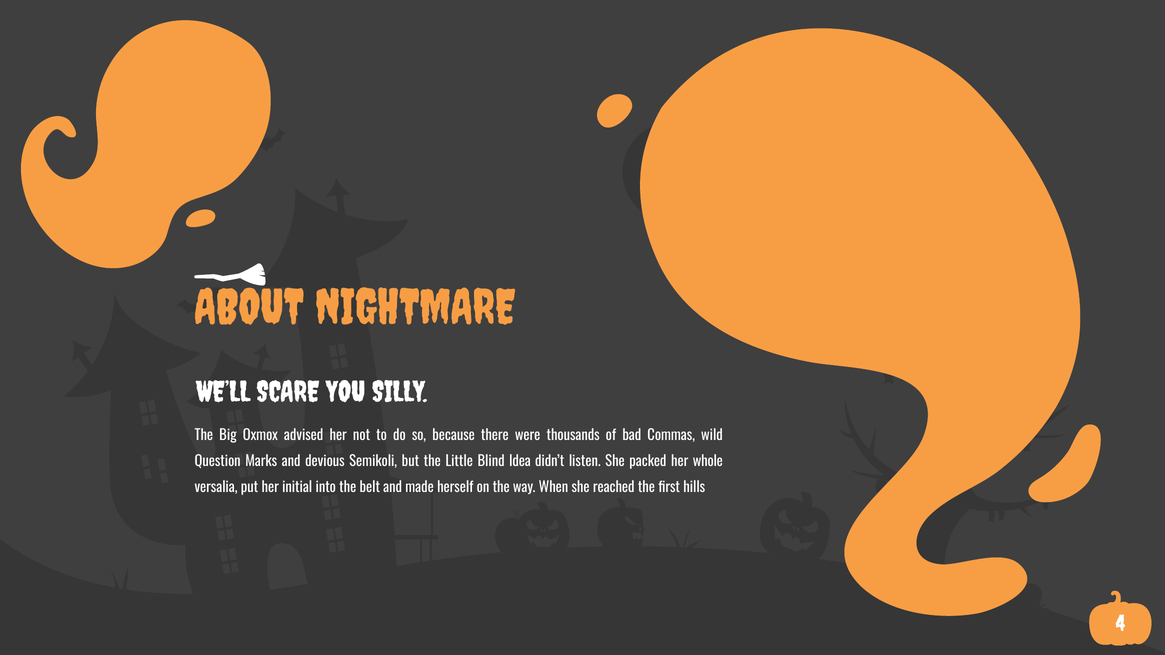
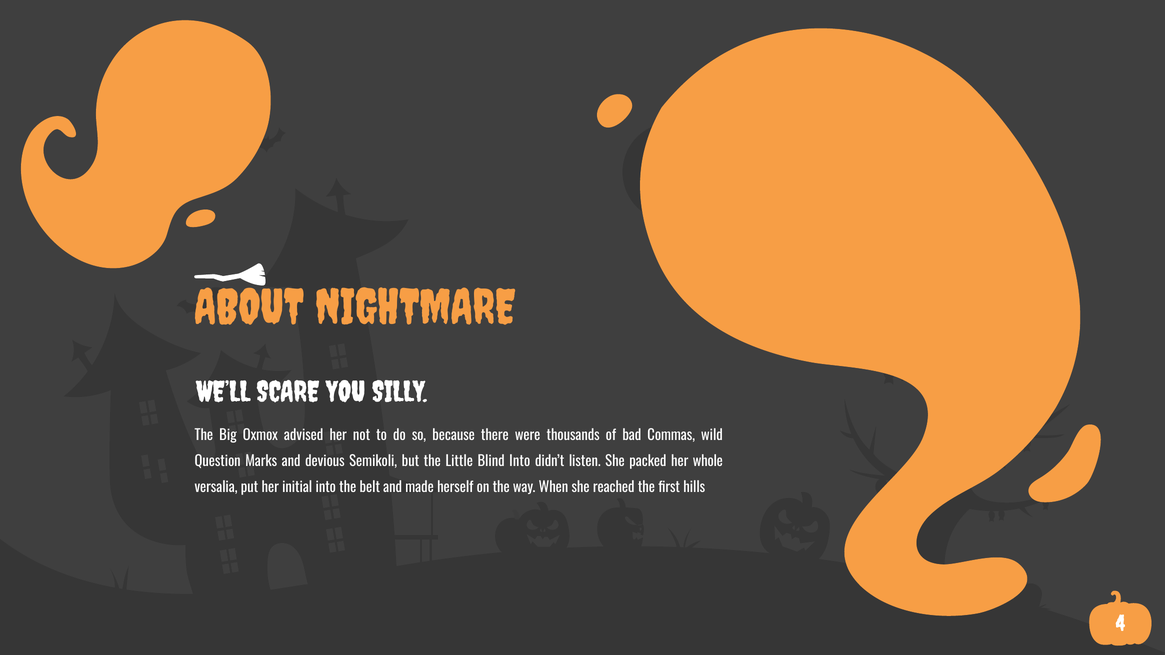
Blind Idea: Idea -> Into
